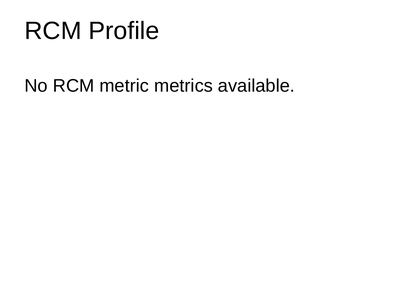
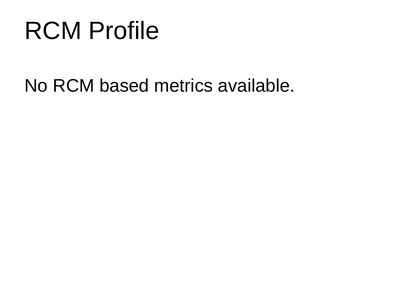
metric: metric -> based
